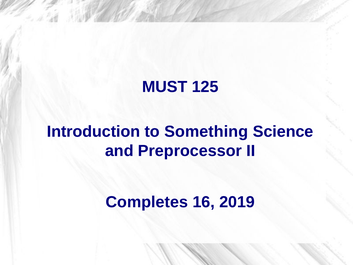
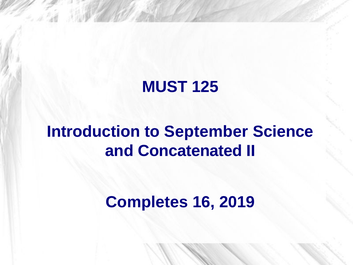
Something: Something -> September
Preprocessor: Preprocessor -> Concatenated
